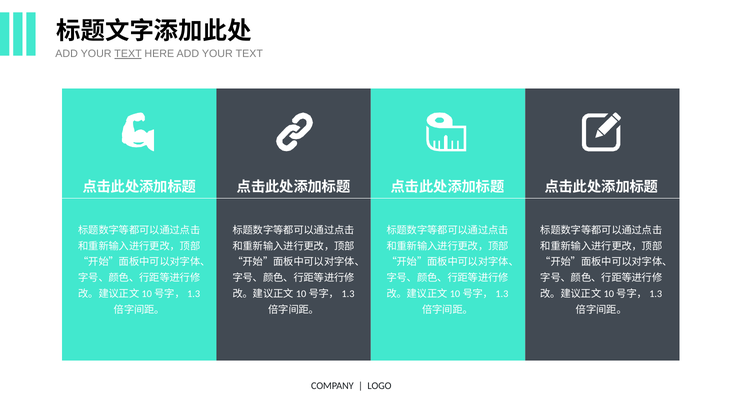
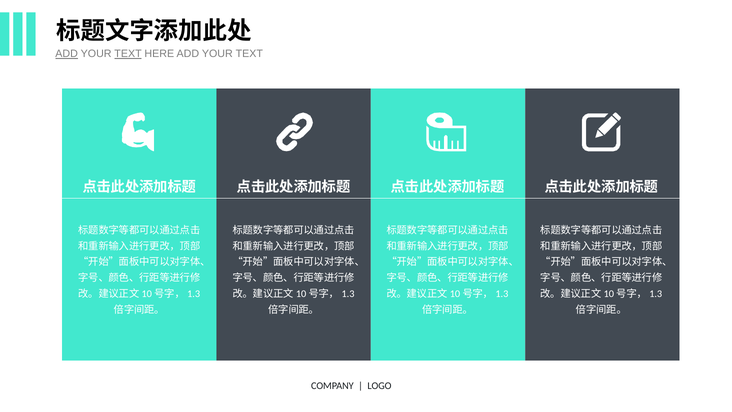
ADD at (67, 54) underline: none -> present
